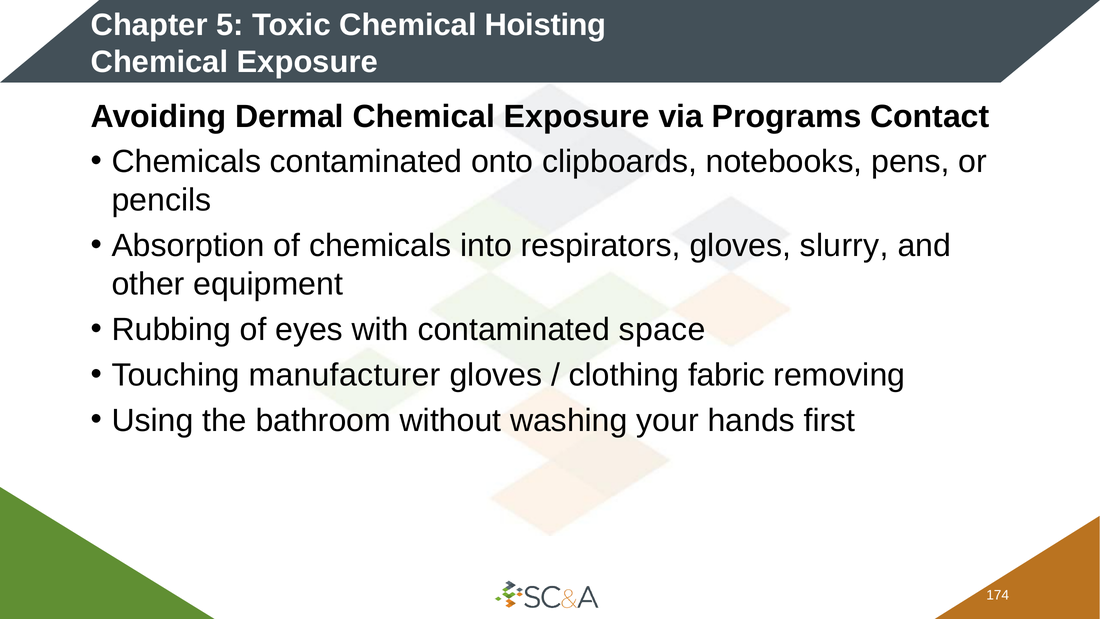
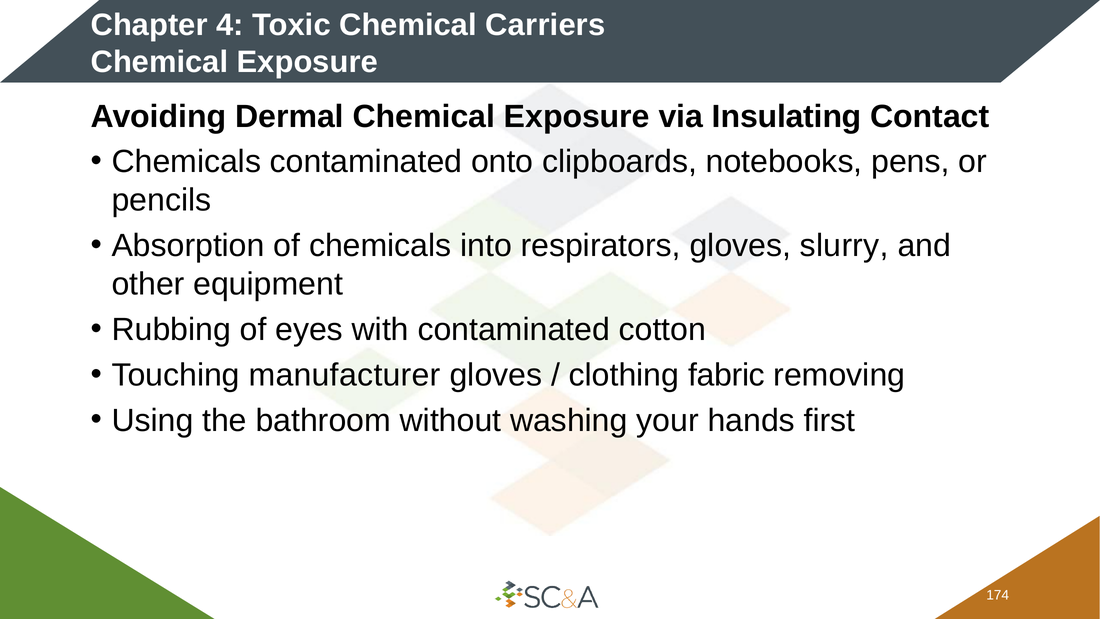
5: 5 -> 4
Hoisting: Hoisting -> Carriers
Programs: Programs -> Insulating
space: space -> cotton
